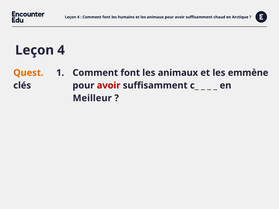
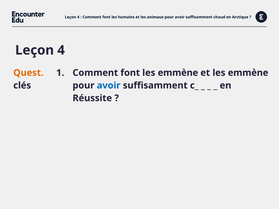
font les animaux: animaux -> emmène
avoir at (109, 86) colour: red -> blue
Meilleur: Meilleur -> Réussite
